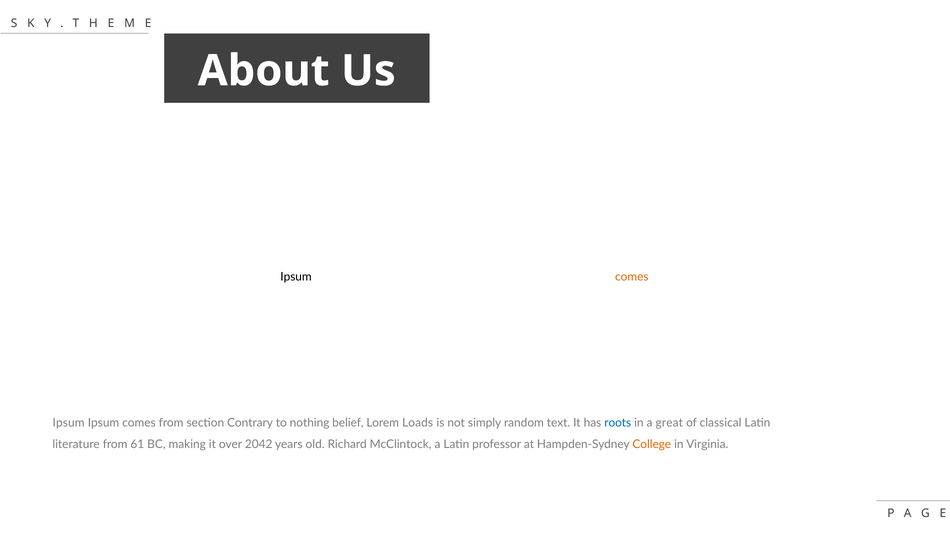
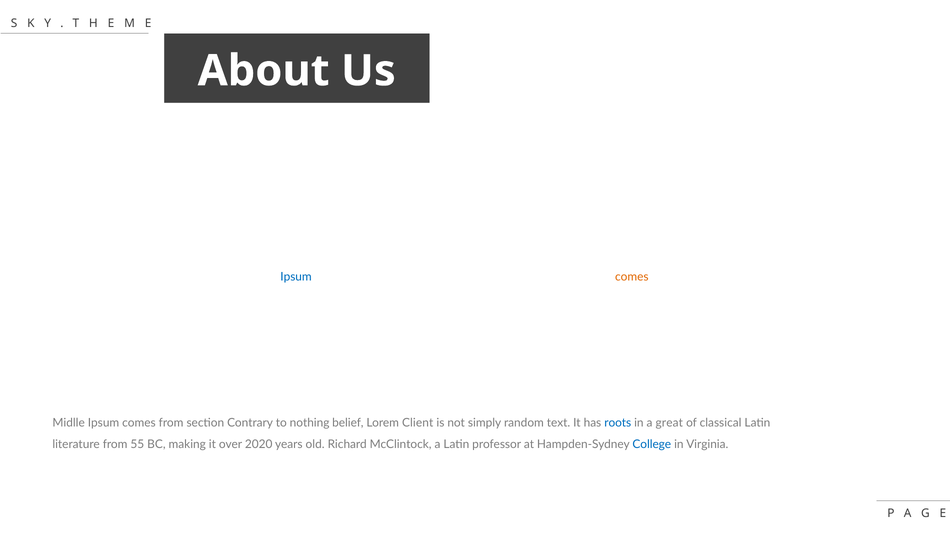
Ipsum at (296, 276) colour: black -> blue
Ipsum at (69, 422): Ipsum -> Midlle
Loads: Loads -> Client
61: 61 -> 55
2042: 2042 -> 2020
College colour: orange -> blue
